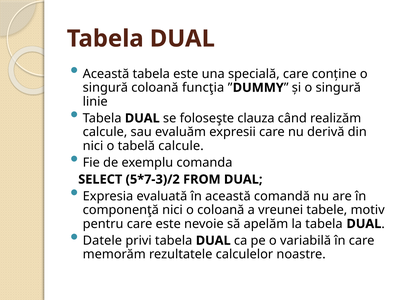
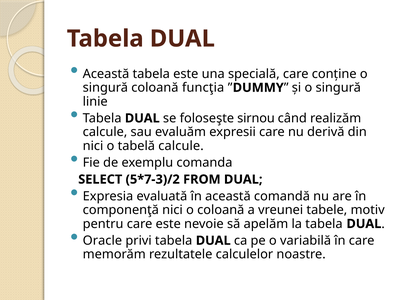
clauza: clauza -> sirnou
Datele: Datele -> Oracle
